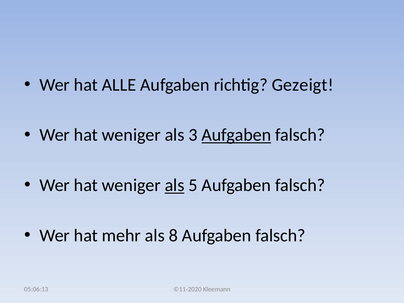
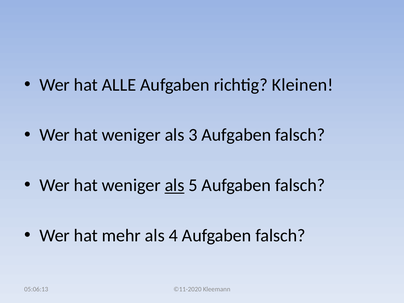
Gezeigt: Gezeigt -> Kleinen
Aufgaben at (236, 135) underline: present -> none
8: 8 -> 4
